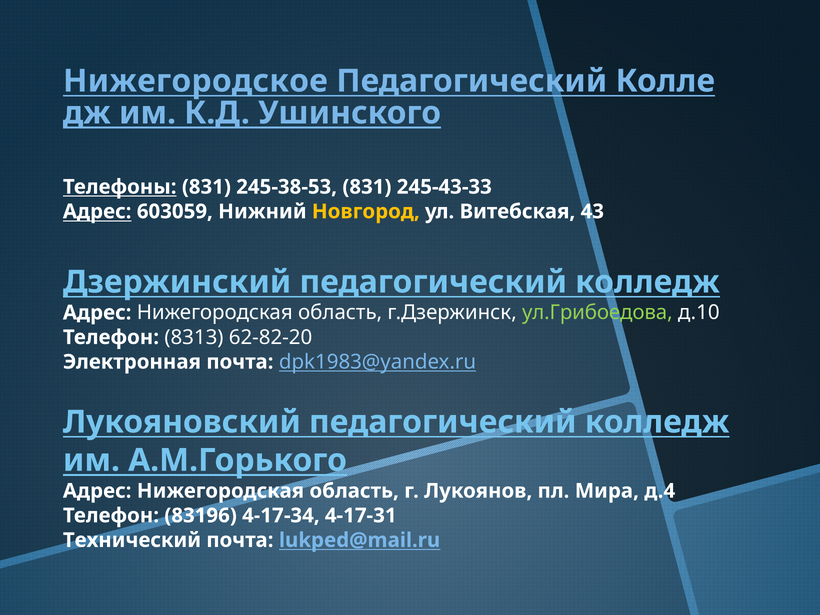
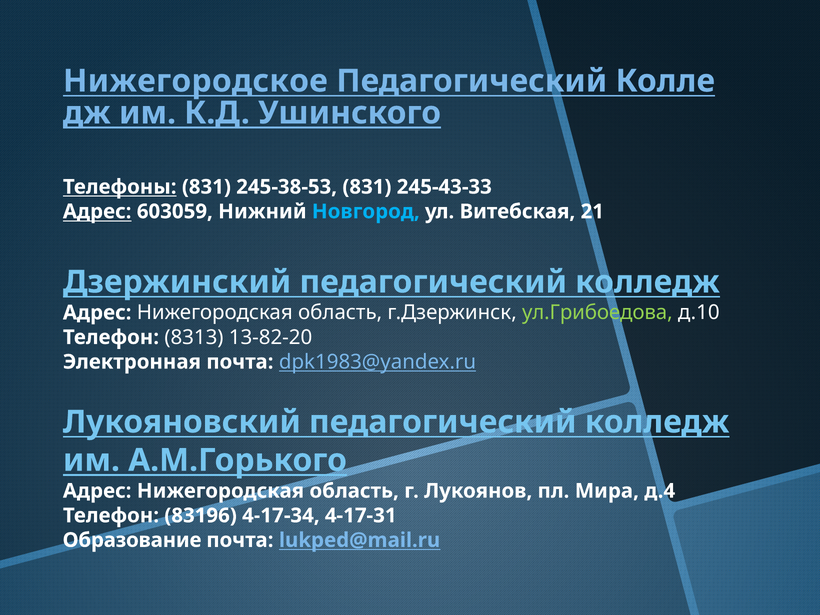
Новгород colour: yellow -> light blue
43: 43 -> 21
62-82-20: 62-82-20 -> 13-82-20
Технический: Технический -> Образование
